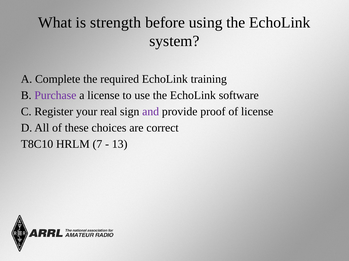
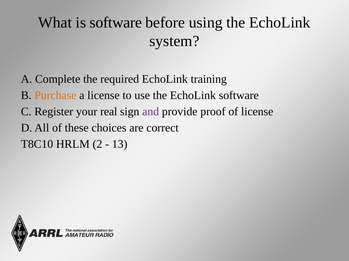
is strength: strength -> software
Purchase colour: purple -> orange
7: 7 -> 2
